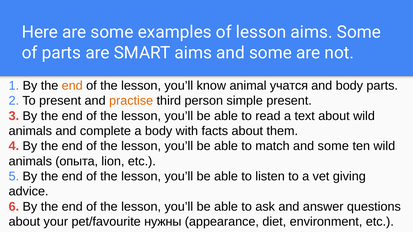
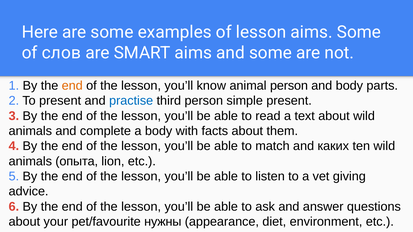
of parts: parts -> слов
animal учатся: учатся -> person
practise colour: orange -> blue
match and some: some -> каких
